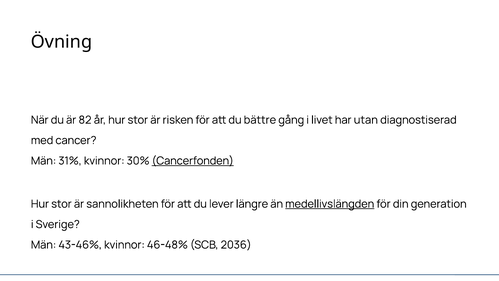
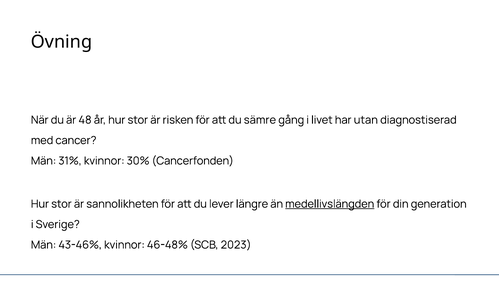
82: 82 -> 48
bättre: bättre -> sämre
Cancerfonden underline: present -> none
2036: 2036 -> 2023
